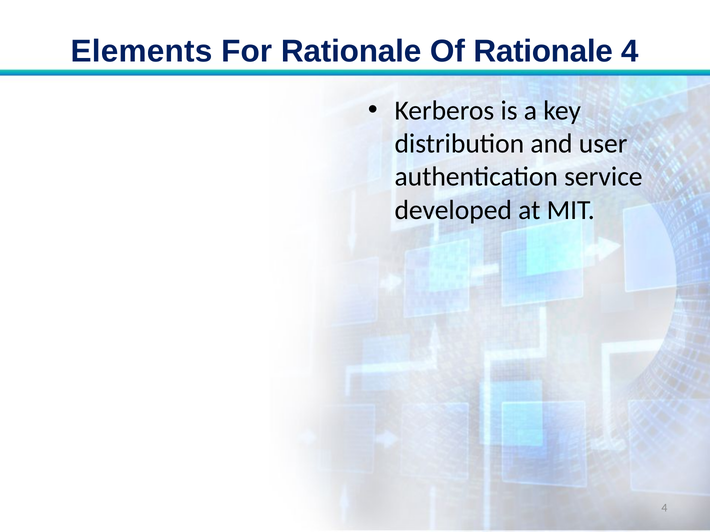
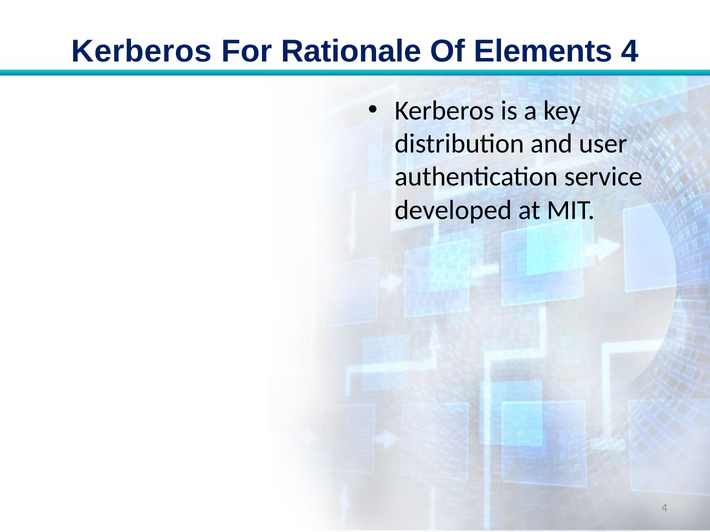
Elements at (141, 51): Elements -> Kerberos
Of Rationale: Rationale -> Elements
